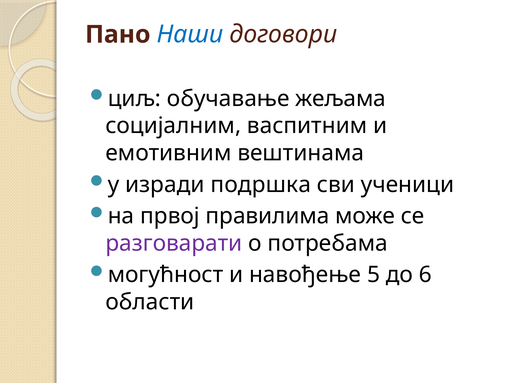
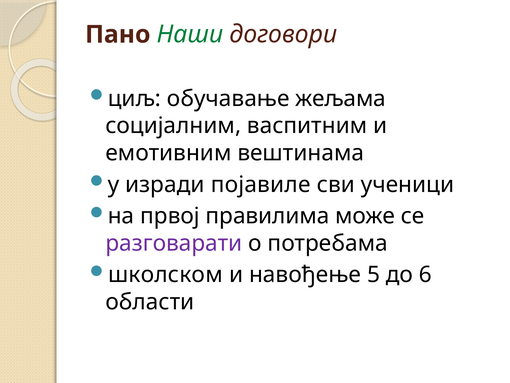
Наши colour: blue -> green
подршка: подршка -> појавиле
могућност: могућност -> школском
